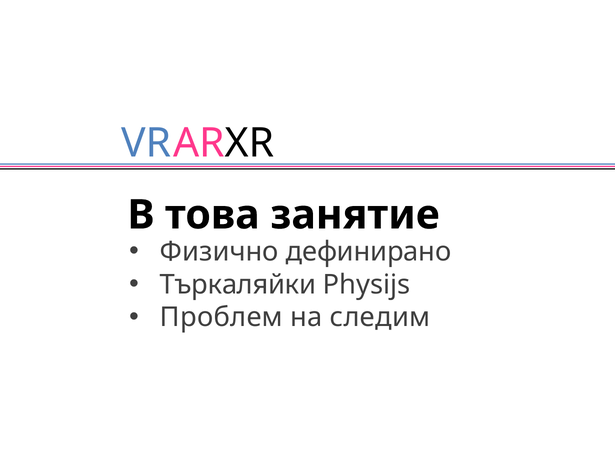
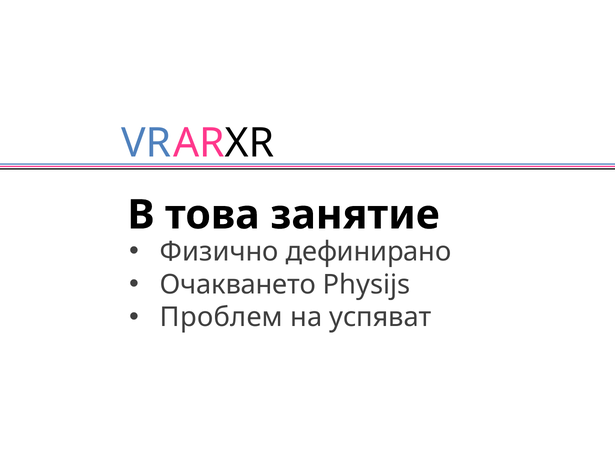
Търкаляйки: Търкаляйки -> Очакването
следим: следим -> успяват
